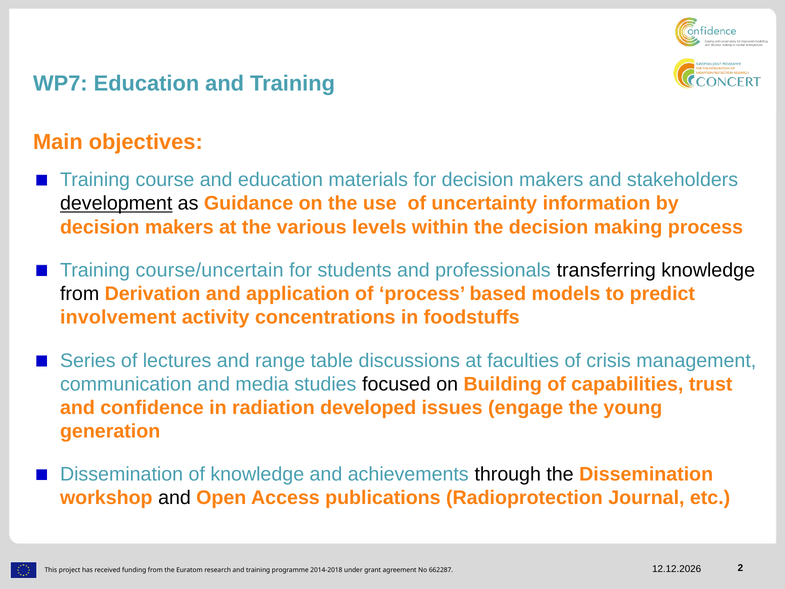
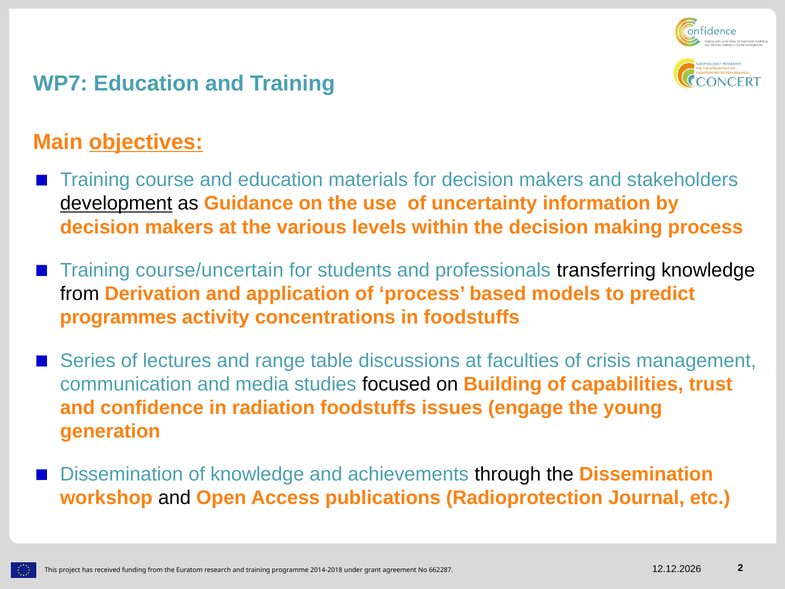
objectives underline: none -> present
involvement: involvement -> programmes
radiation developed: developed -> foodstuffs
